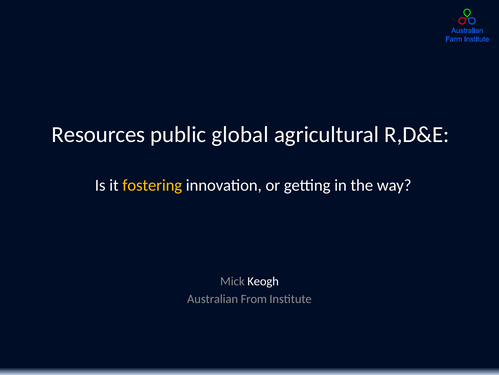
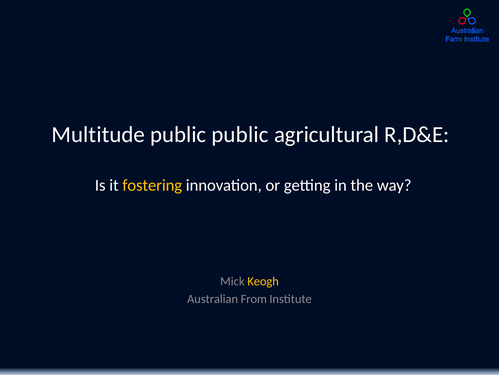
Resources: Resources -> Multitude
public global: global -> public
Keogh colour: white -> yellow
